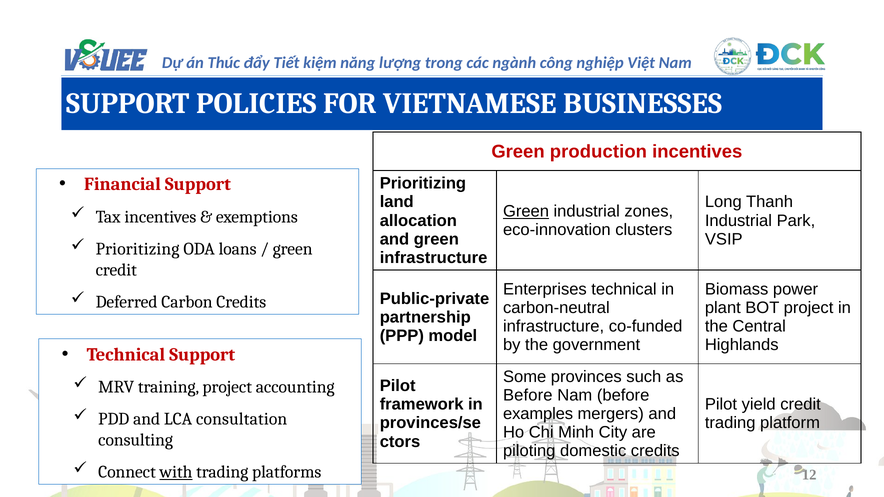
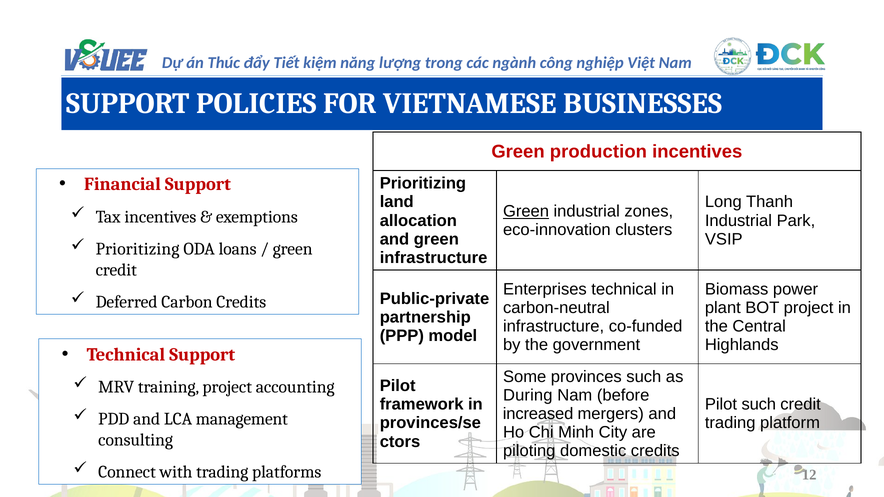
Before at (528, 395): Before -> During
Pilot yield: yield -> such
examples: examples -> increased
consultation: consultation -> management
with underline: present -> none
